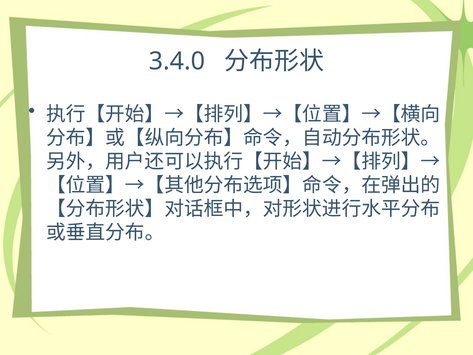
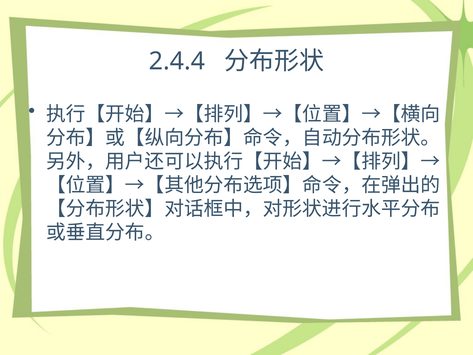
3.4.0: 3.4.0 -> 2.4.4
